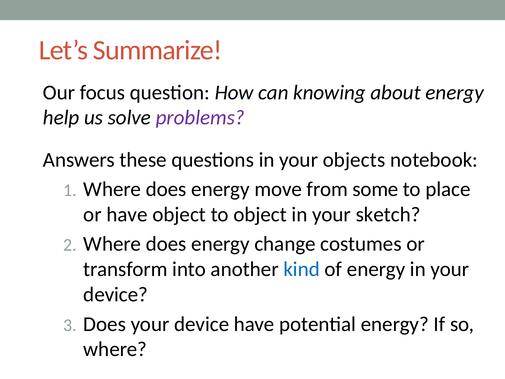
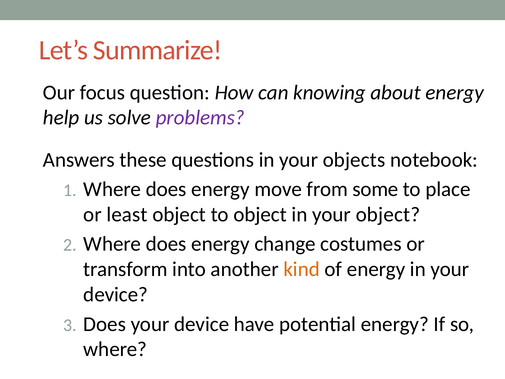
or have: have -> least
your sketch: sketch -> object
kind colour: blue -> orange
